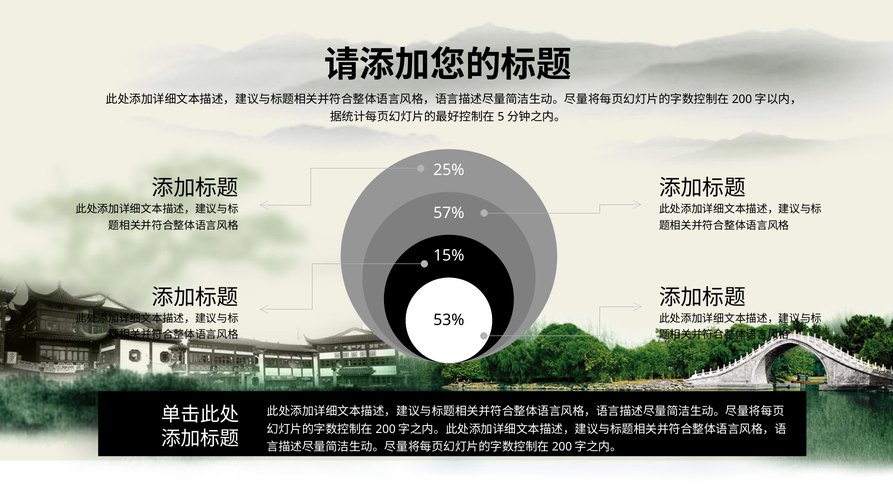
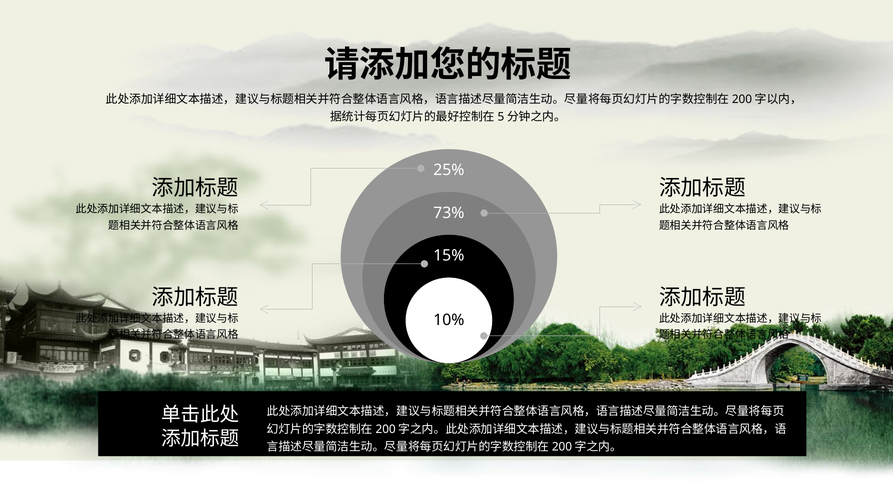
57%: 57% -> 73%
53%: 53% -> 10%
